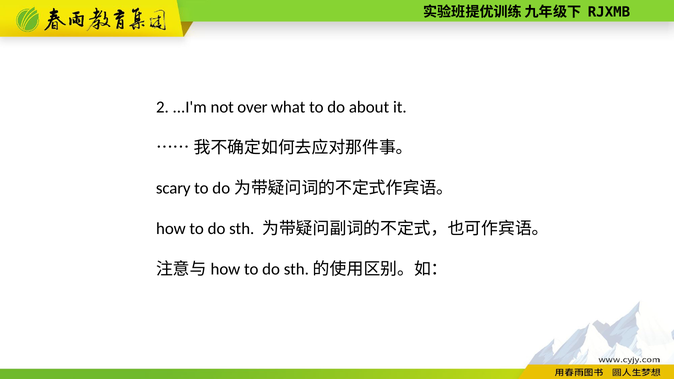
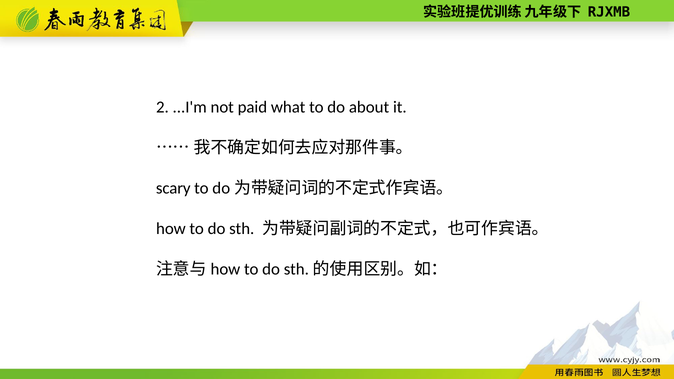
over: over -> paid
